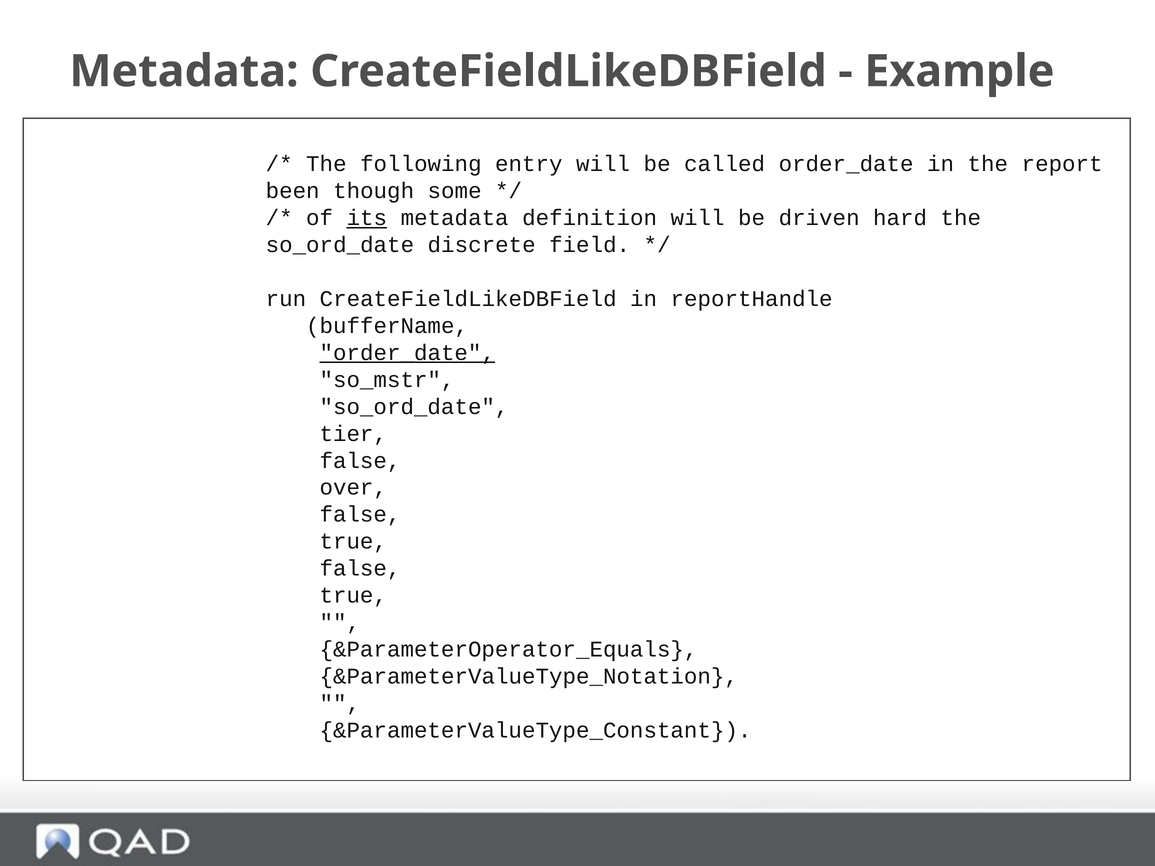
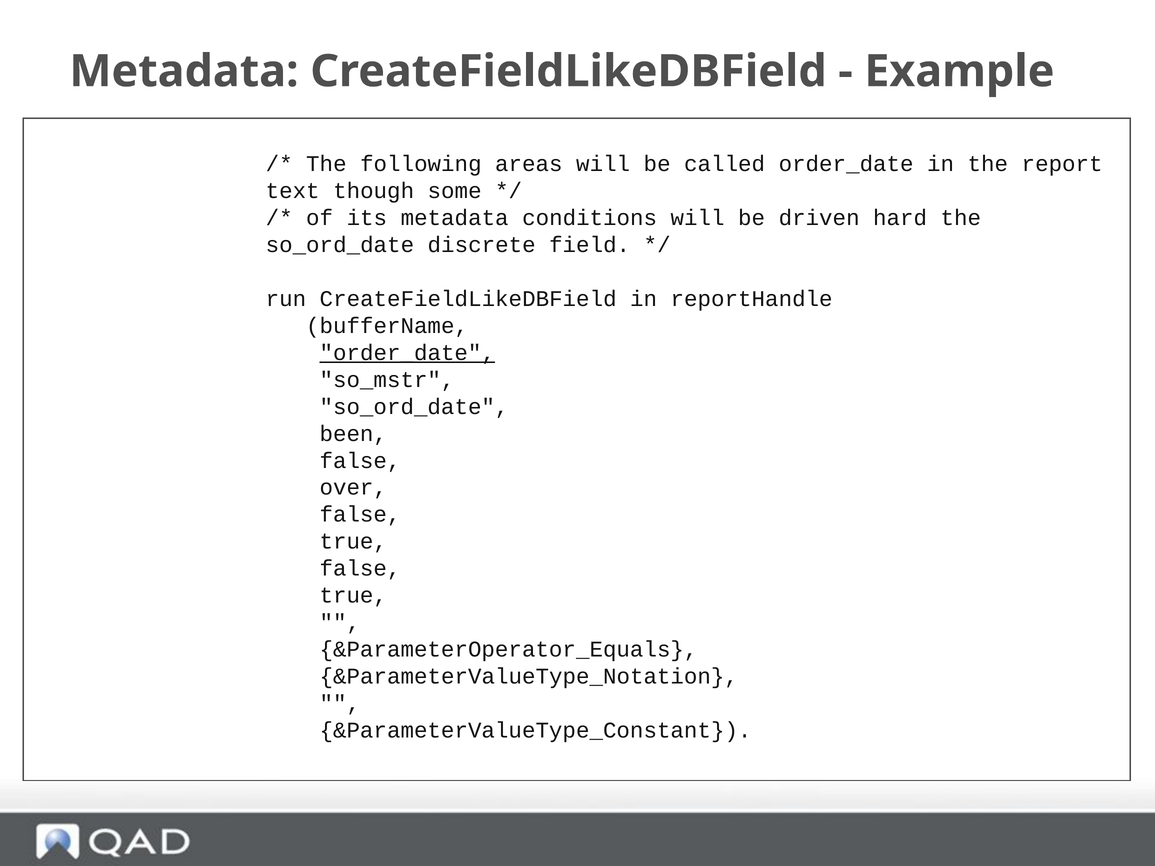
entry: entry -> areas
been: been -> text
its underline: present -> none
definition: definition -> conditions
tier: tier -> been
